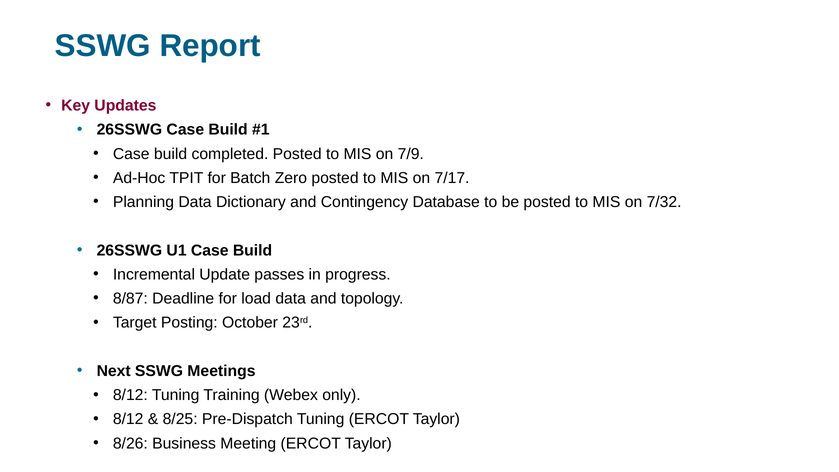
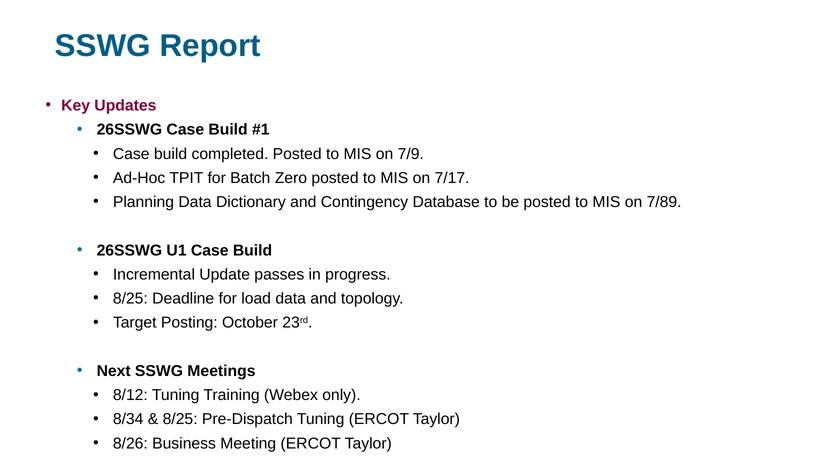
7/32: 7/32 -> 7/89
8/87 at (130, 299): 8/87 -> 8/25
8/12 at (128, 419): 8/12 -> 8/34
